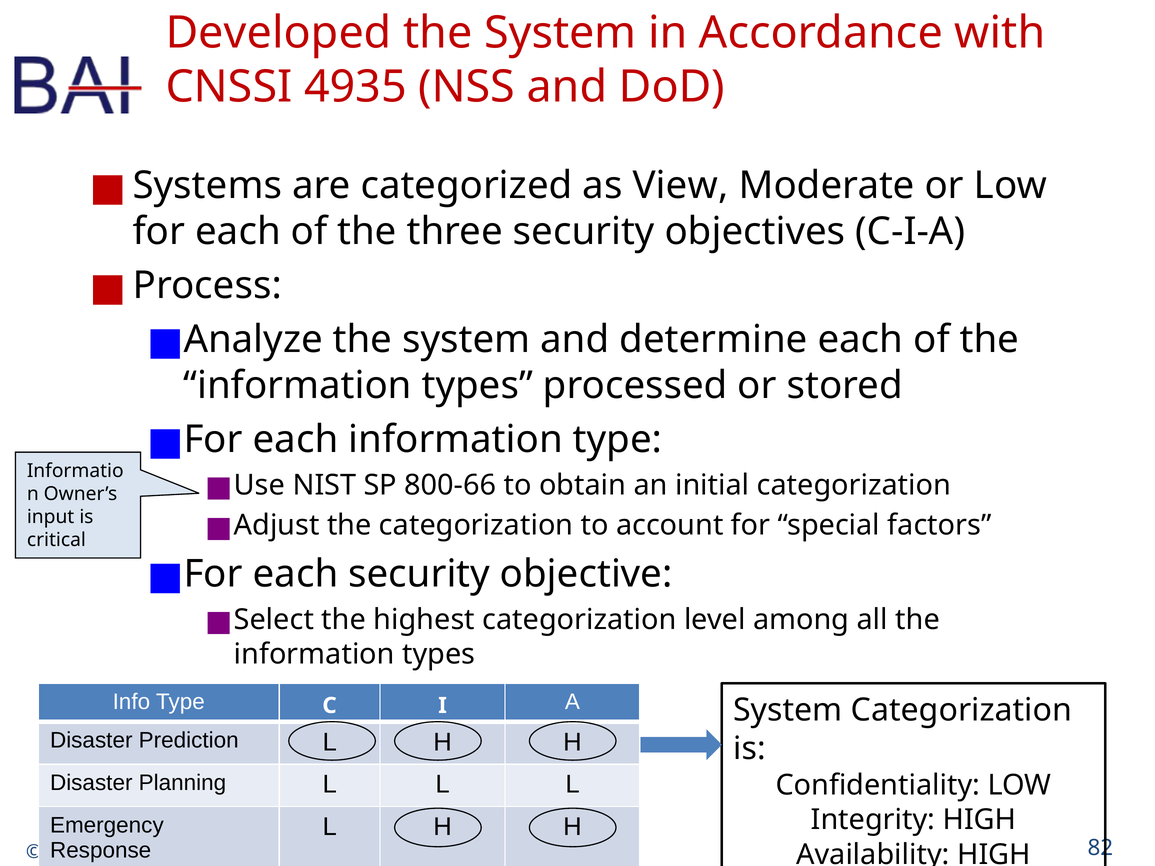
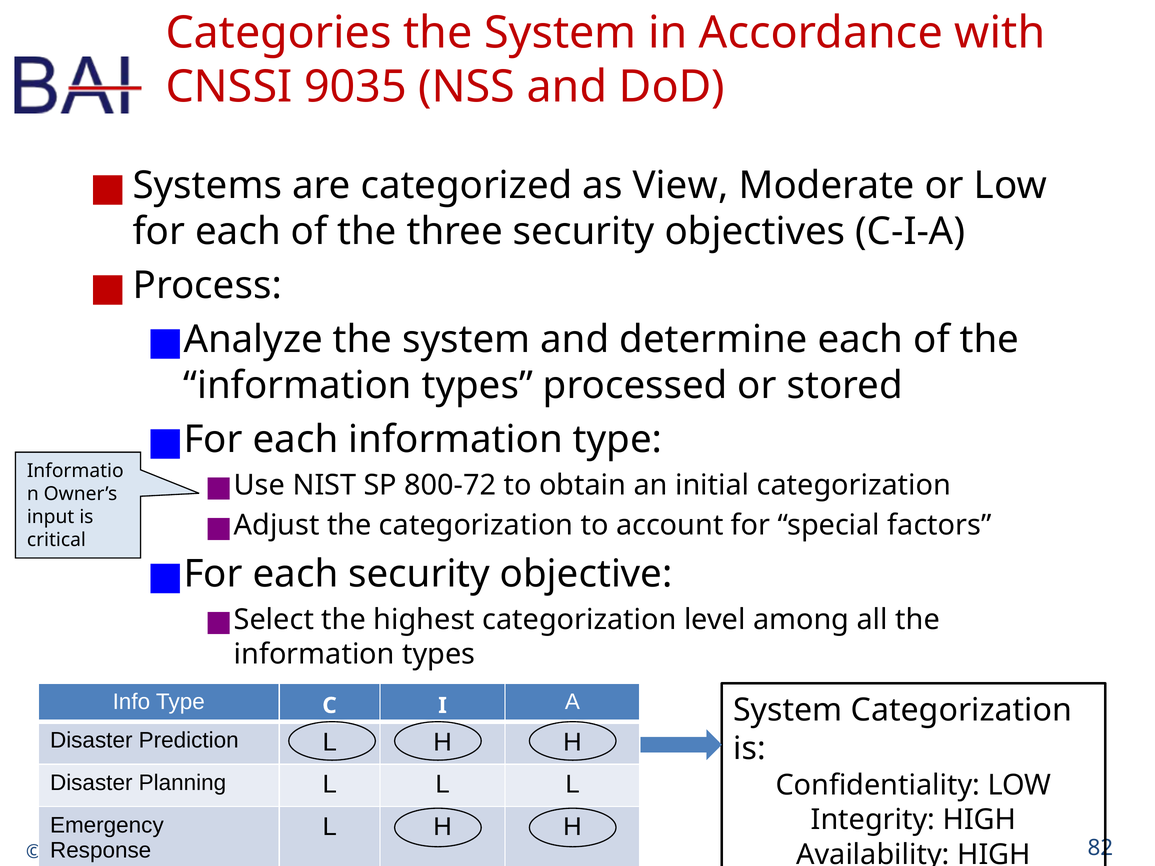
Developed: Developed -> Categories
4935: 4935 -> 9035
800-66: 800-66 -> 800-72
